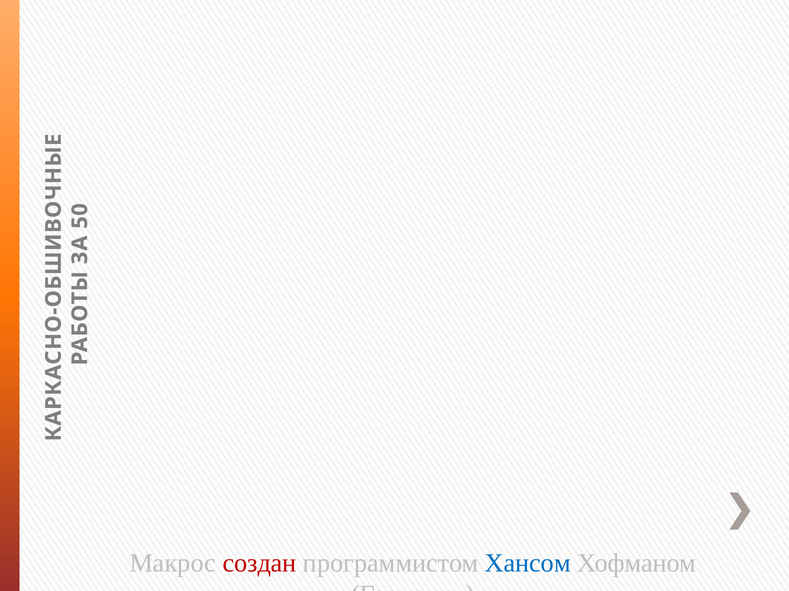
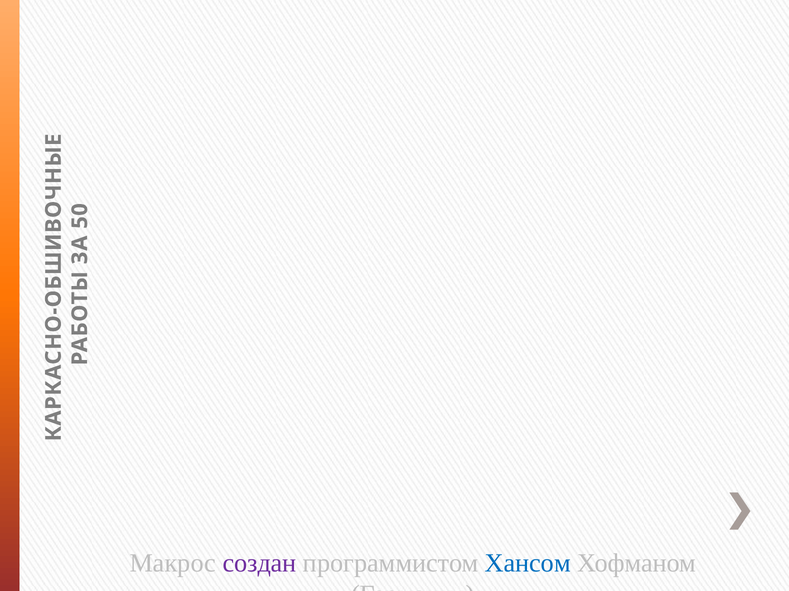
создан colour: red -> purple
